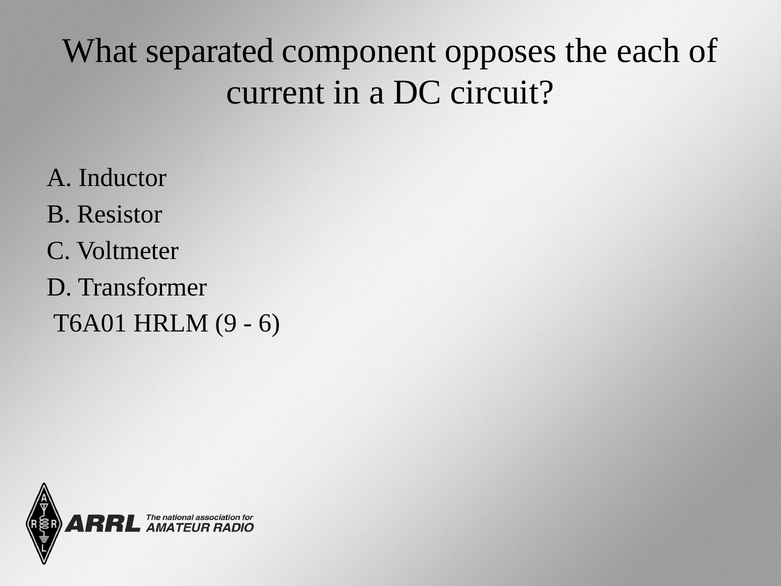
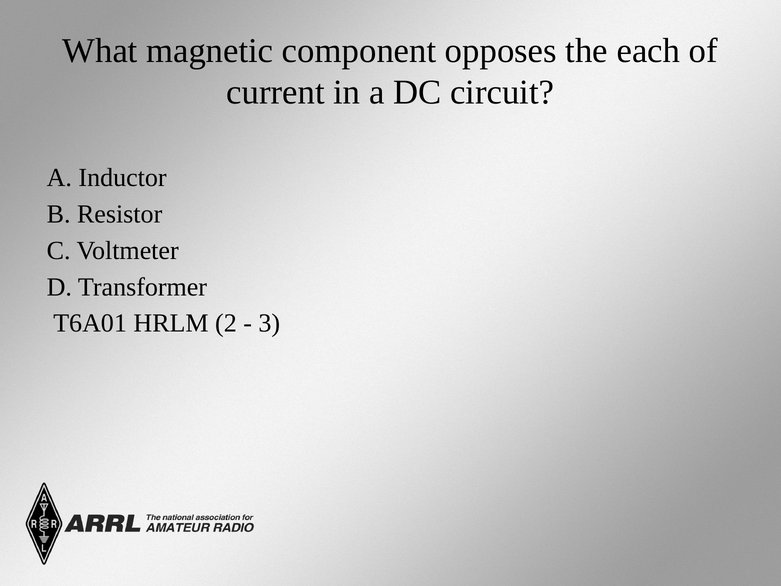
separated: separated -> magnetic
9: 9 -> 2
6: 6 -> 3
